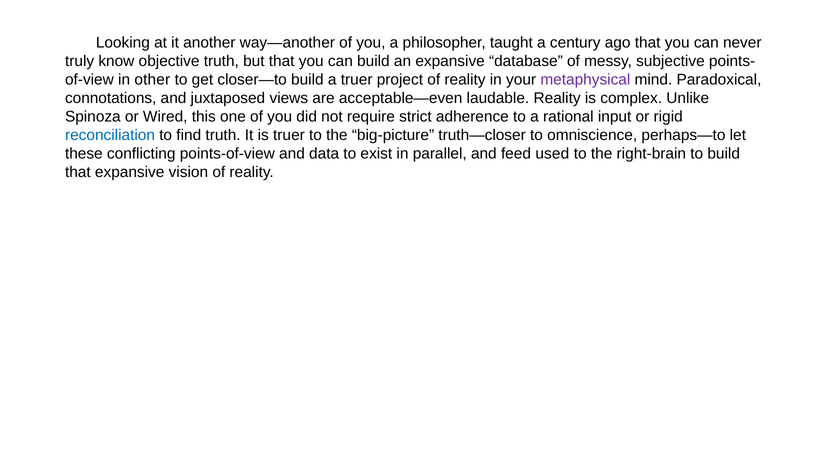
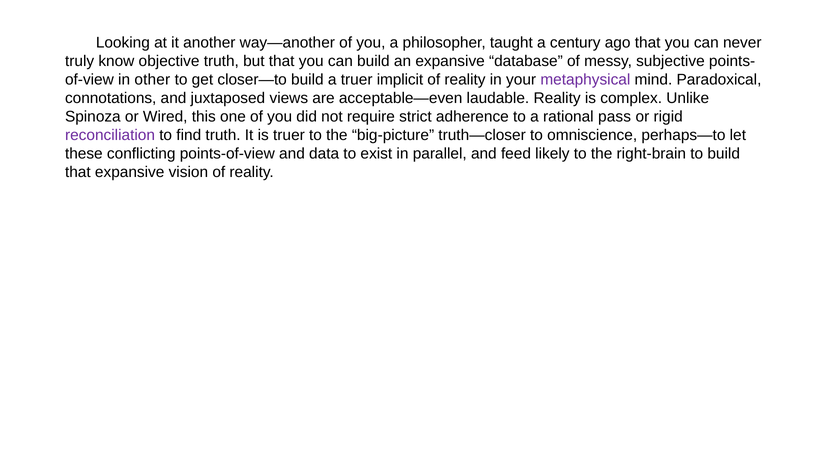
project: project -> implicit
input: input -> pass
reconciliation colour: blue -> purple
used: used -> likely
